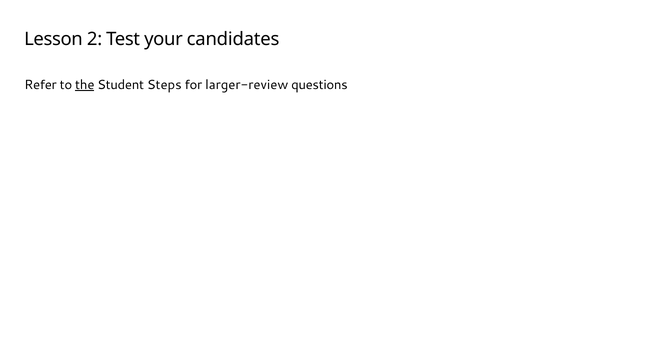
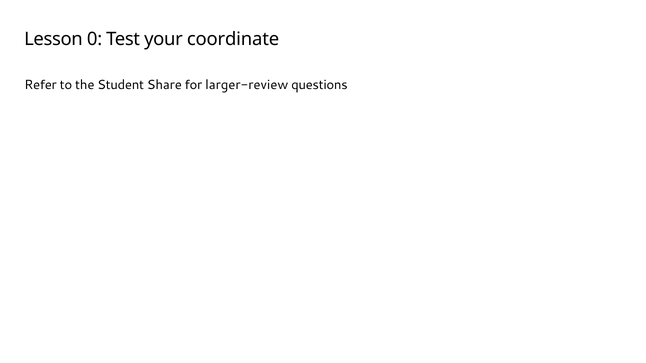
2: 2 -> 0
candidates: candidates -> coordinate
the underline: present -> none
Steps: Steps -> Share
